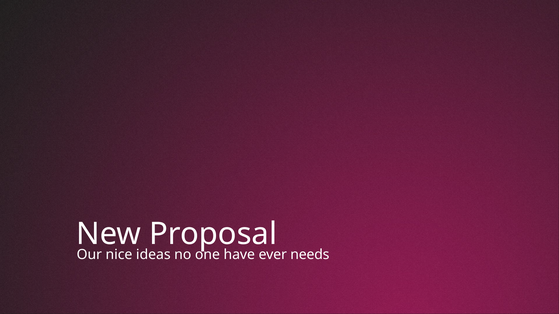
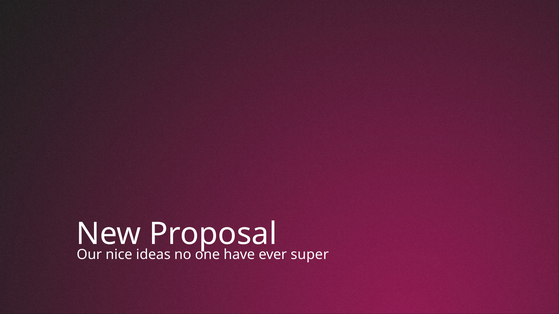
needs: needs -> super
